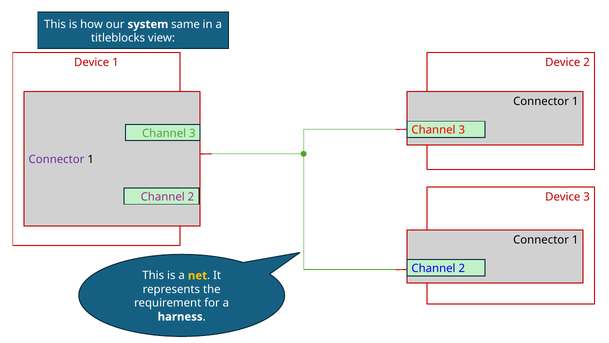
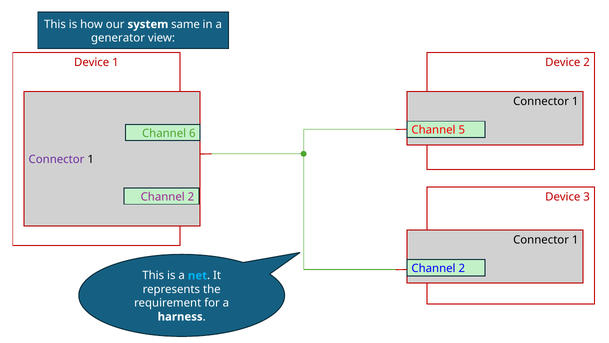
titleblocks: titleblocks -> generator
3 at (462, 130): 3 -> 5
3 at (192, 133): 3 -> 6
net colour: yellow -> light blue
